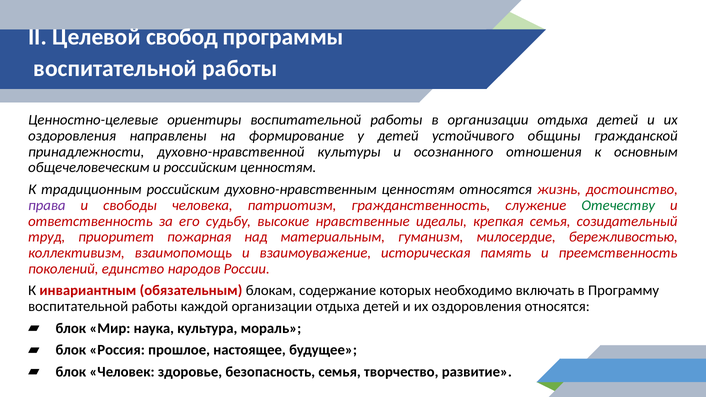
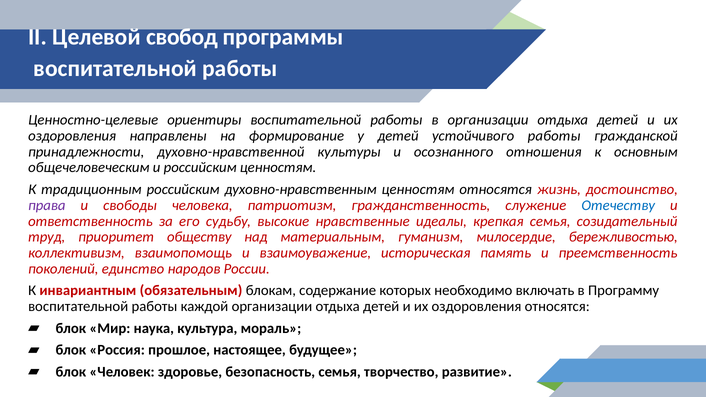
устойчивого общины: общины -> работы
Отечеству colour: green -> blue
пожарная: пожарная -> обществу
